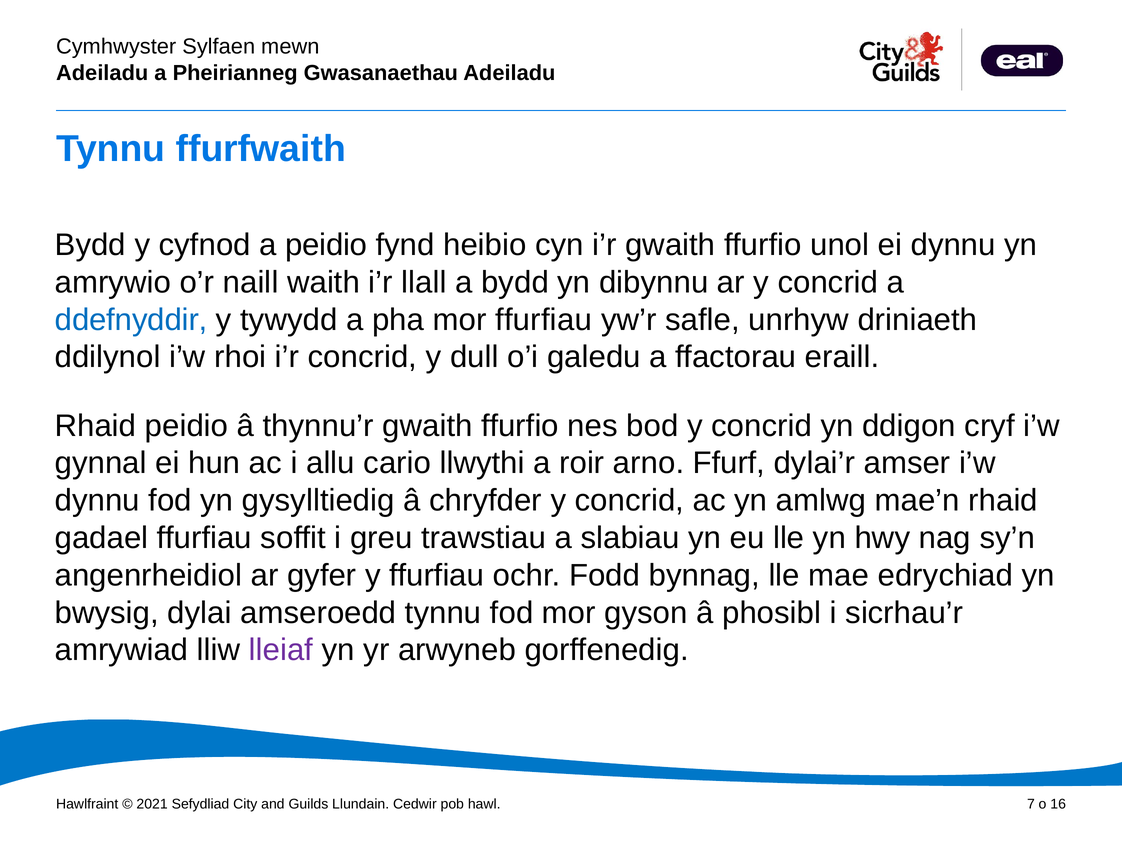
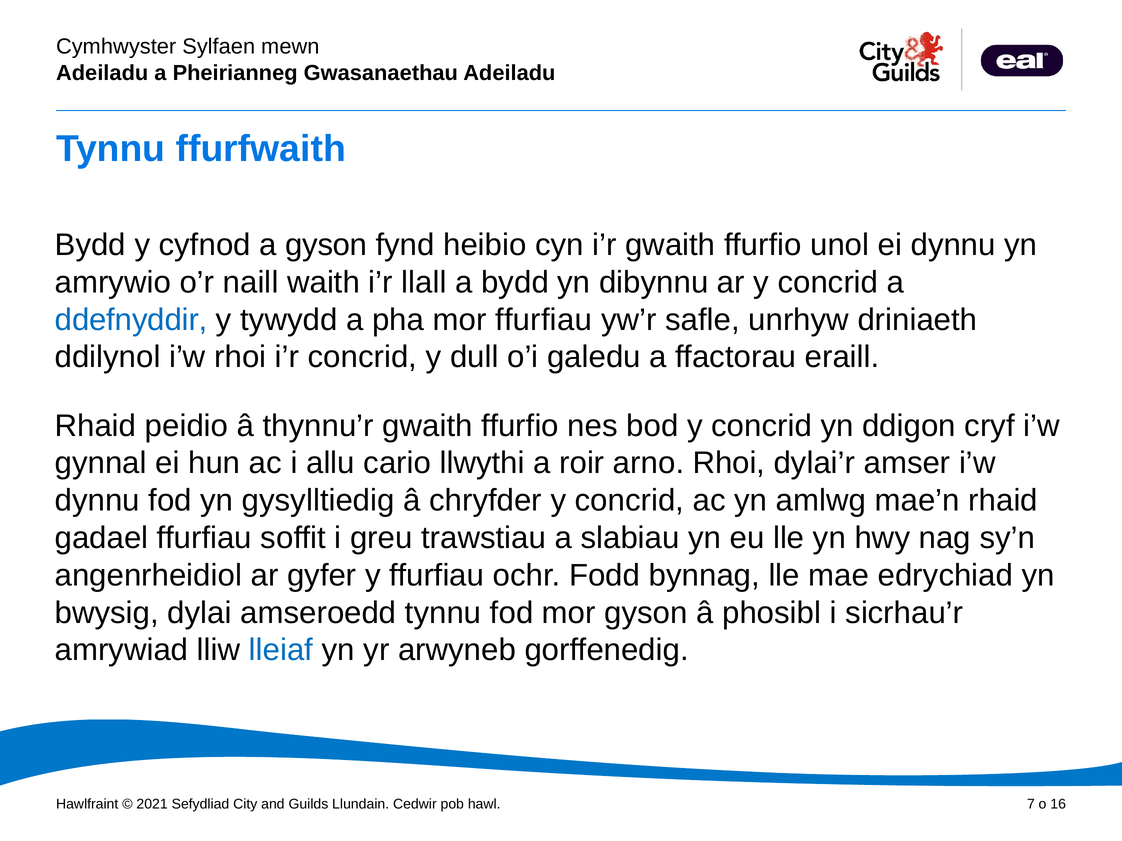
a peidio: peidio -> gyson
arno Ffurf: Ffurf -> Rhoi
lleiaf colour: purple -> blue
